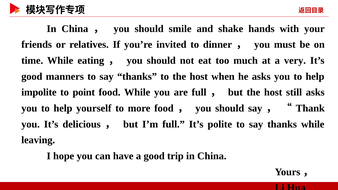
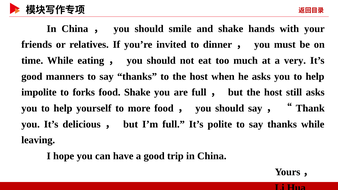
point: point -> forks
food While: While -> Shake
